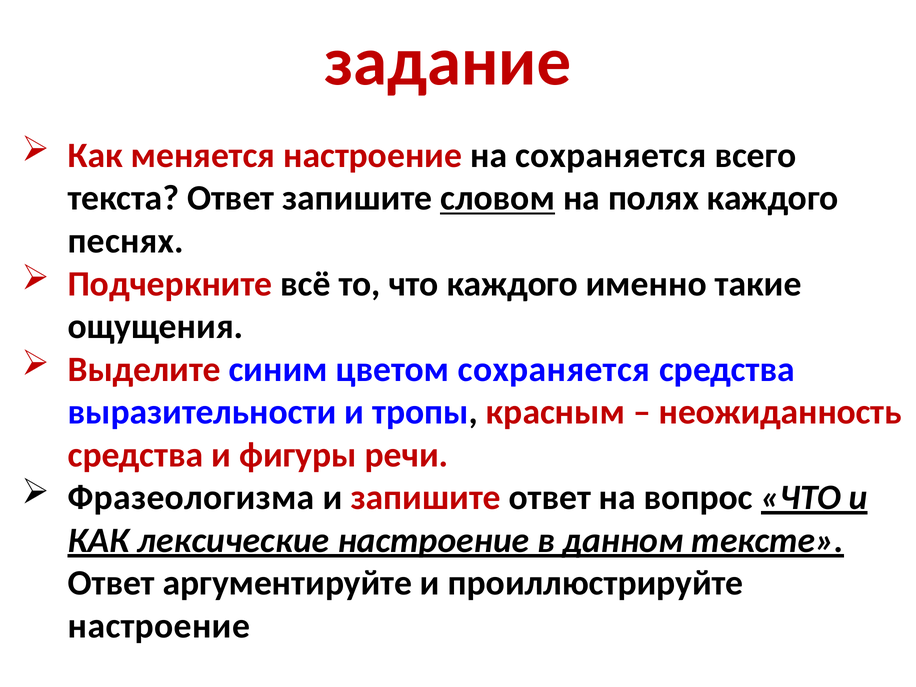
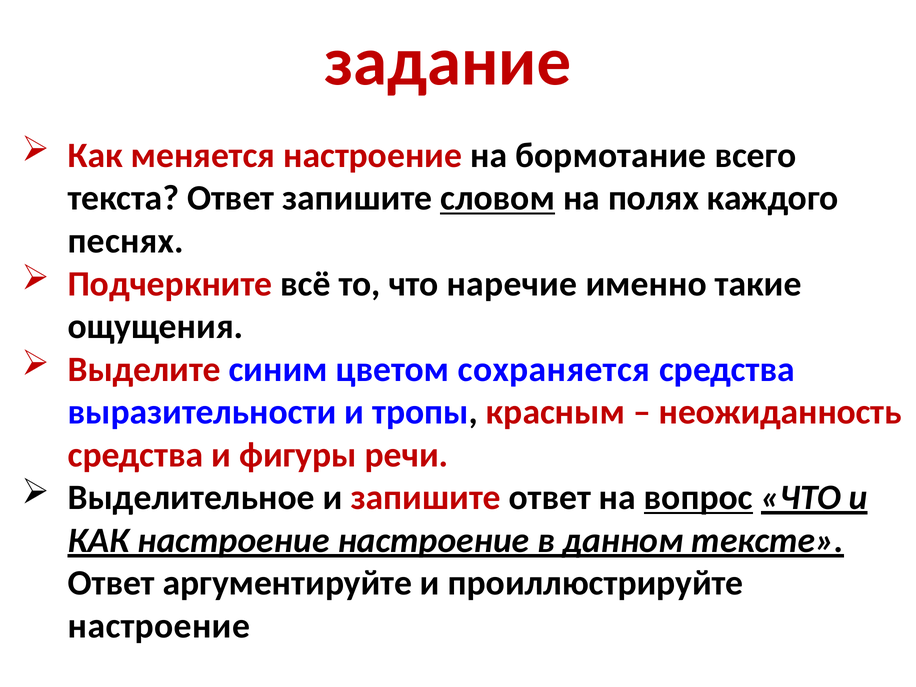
на сохраняется: сохраняется -> бормотание
что каждого: каждого -> наречие
Фразеологизма: Фразеологизма -> Выделительное
вопрос underline: none -> present
КАК лексические: лексические -> настроение
